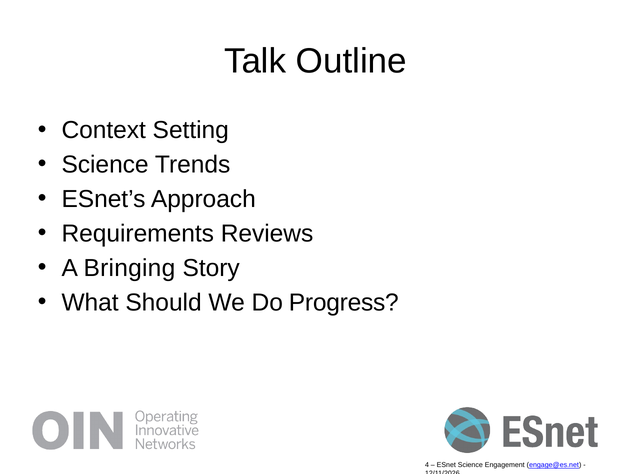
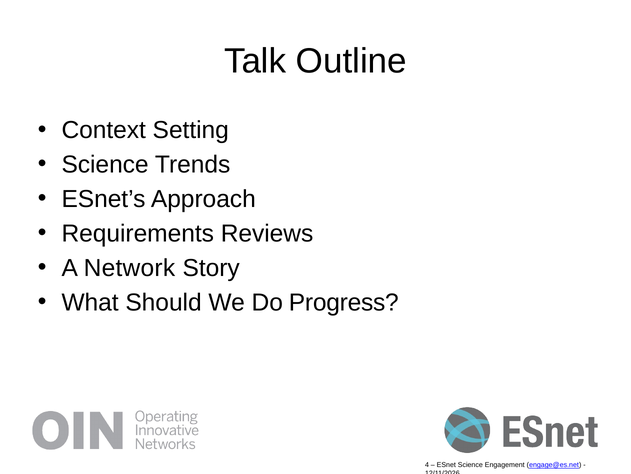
Bringing: Bringing -> Network
